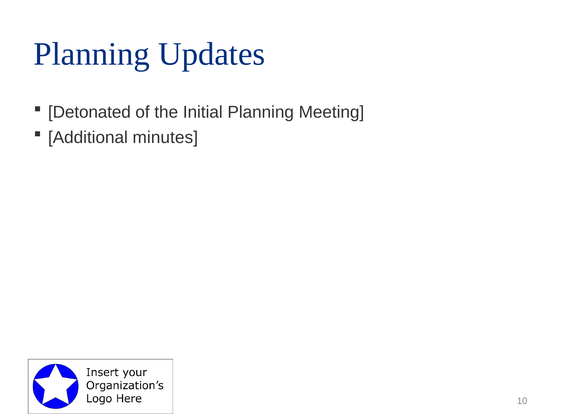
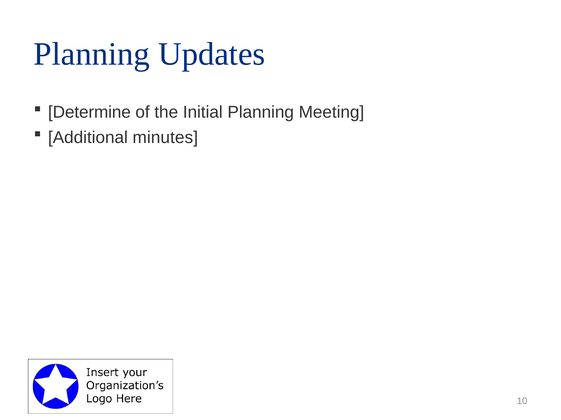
Detonated: Detonated -> Determine
